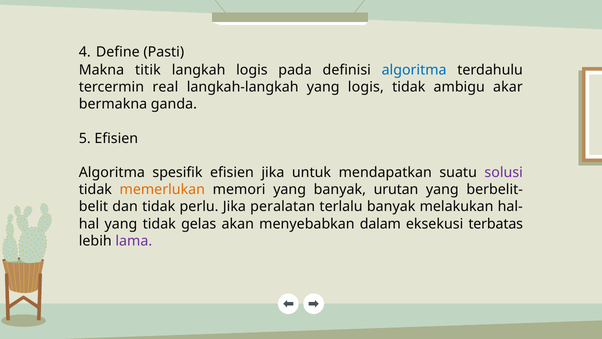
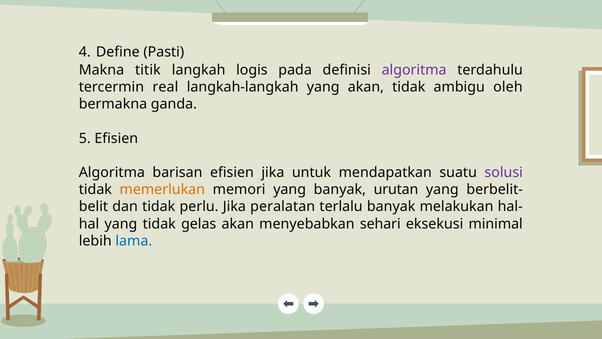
algoritma at (414, 70) colour: blue -> purple
yang logis: logis -> akan
akar: akar -> oleh
spesifik: spesifik -> barisan
dalam: dalam -> sehari
terbatas: terbatas -> minimal
lama colour: purple -> blue
